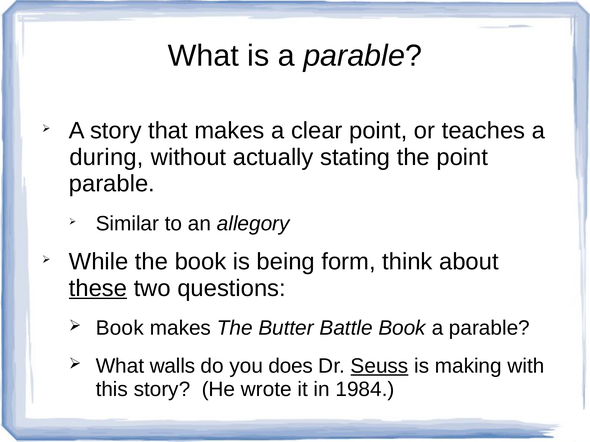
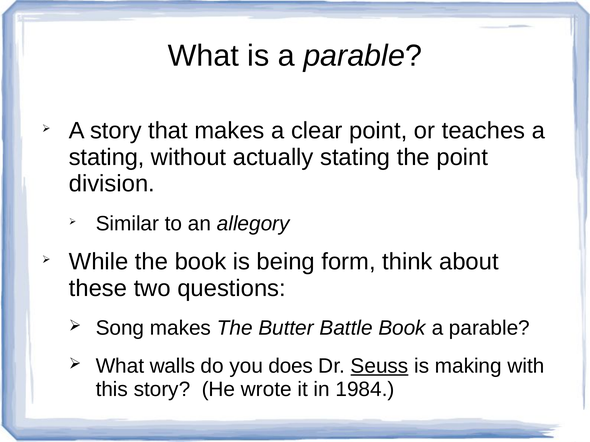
during at (106, 157): during -> stating
parable at (112, 184): parable -> division
these underline: present -> none
Book at (120, 328): Book -> Song
